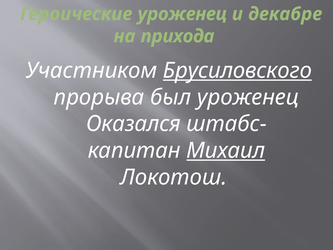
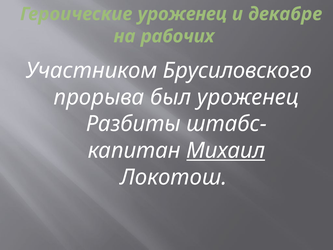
прихода: прихода -> рабочих
Брусиловского underline: present -> none
Оказался: Оказался -> Разбиты
